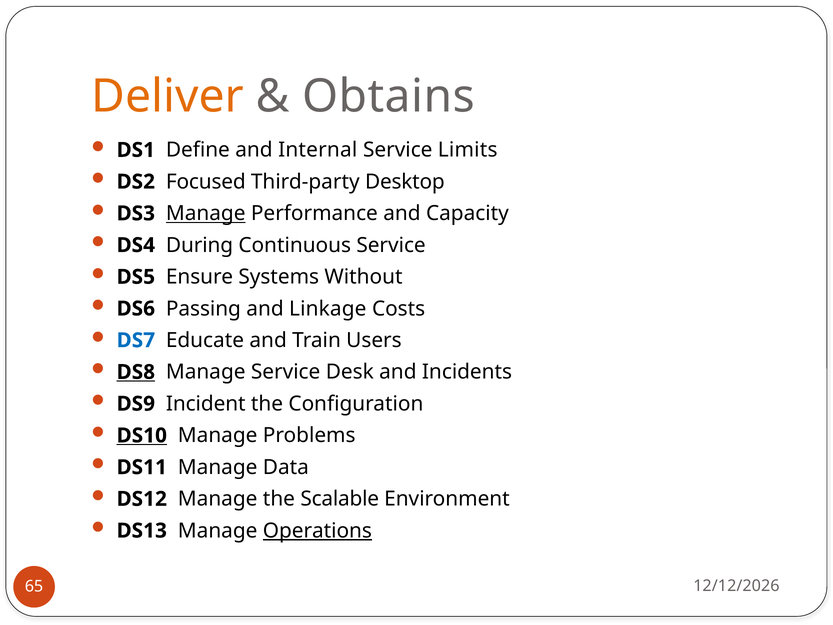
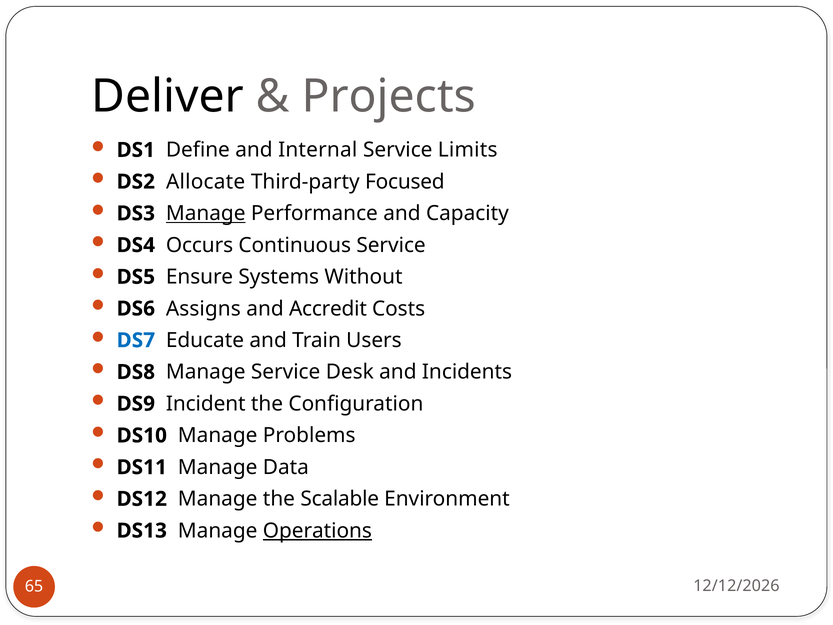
Deliver colour: orange -> black
Obtains: Obtains -> Projects
Focused: Focused -> Allocate
Desktop: Desktop -> Focused
During: During -> Occurs
Passing: Passing -> Assigns
Linkage: Linkage -> Accredit
DS8 underline: present -> none
DS10 underline: present -> none
